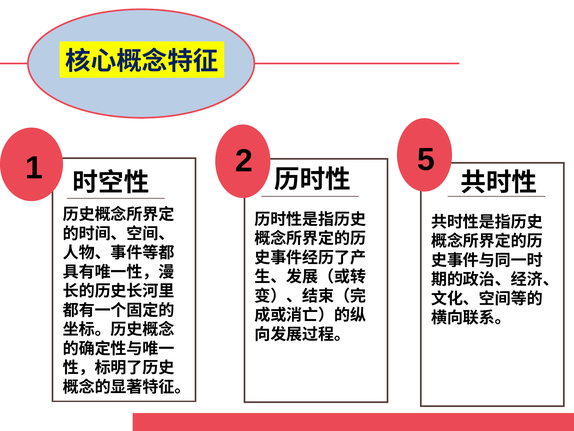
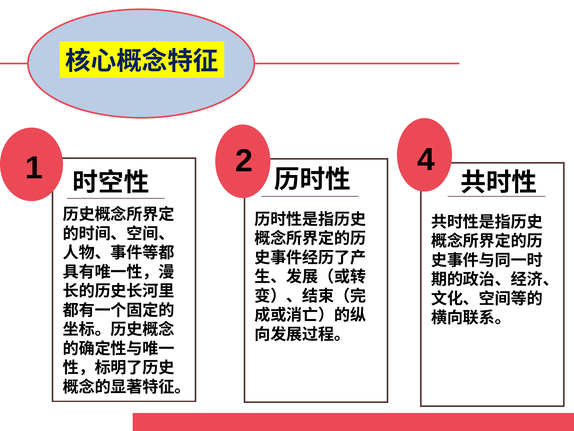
5: 5 -> 4
